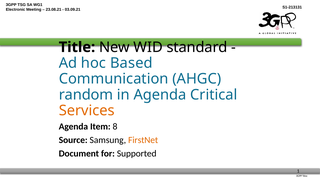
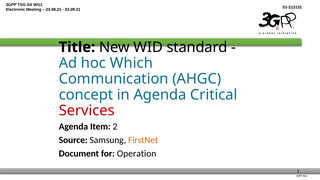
Based: Based -> Which
random: random -> concept
Services colour: orange -> red
8: 8 -> 2
Supported: Supported -> Operation
